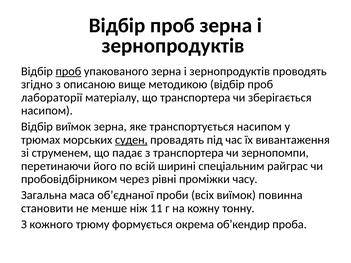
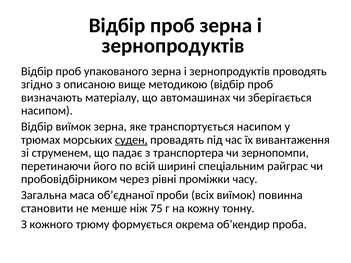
проб at (68, 71) underline: present -> none
лабораторії: лабораторії -> визначають
що транспортера: транспортера -> автомашинах
11: 11 -> 75
